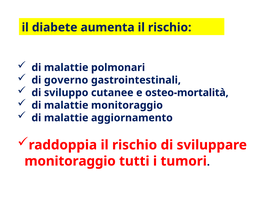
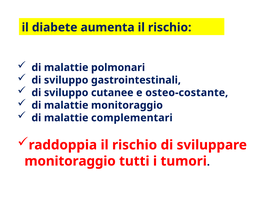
governo at (66, 80): governo -> sviluppo
osteo-mortalità: osteo-mortalità -> osteo-costante
aggiornamento: aggiornamento -> complementari
